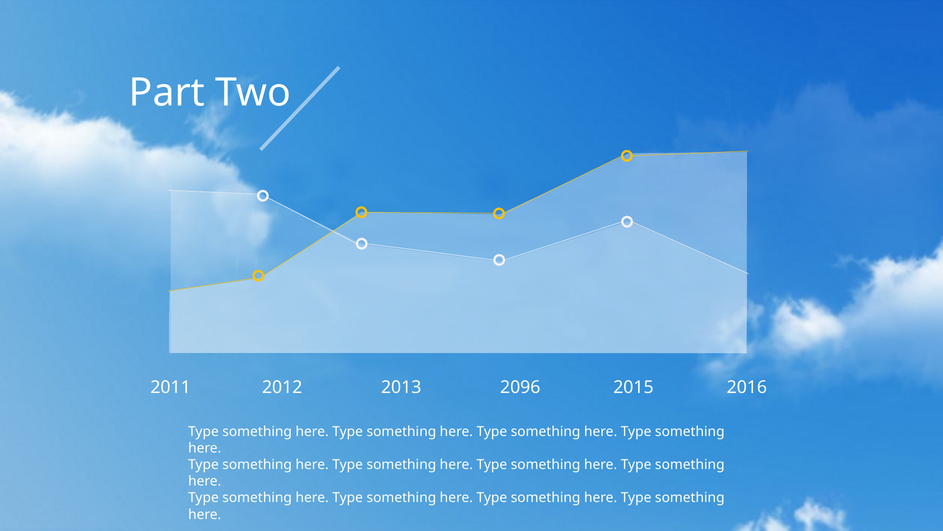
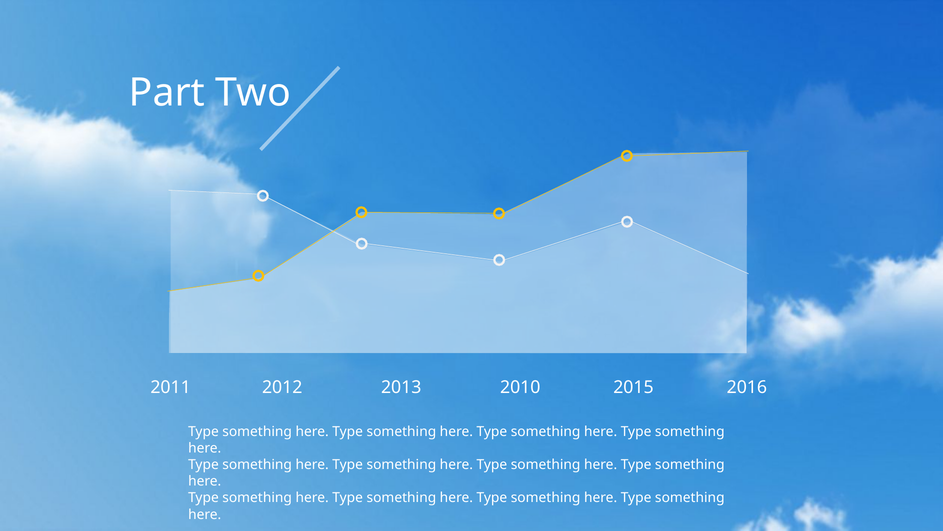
2096: 2096 -> 2010
